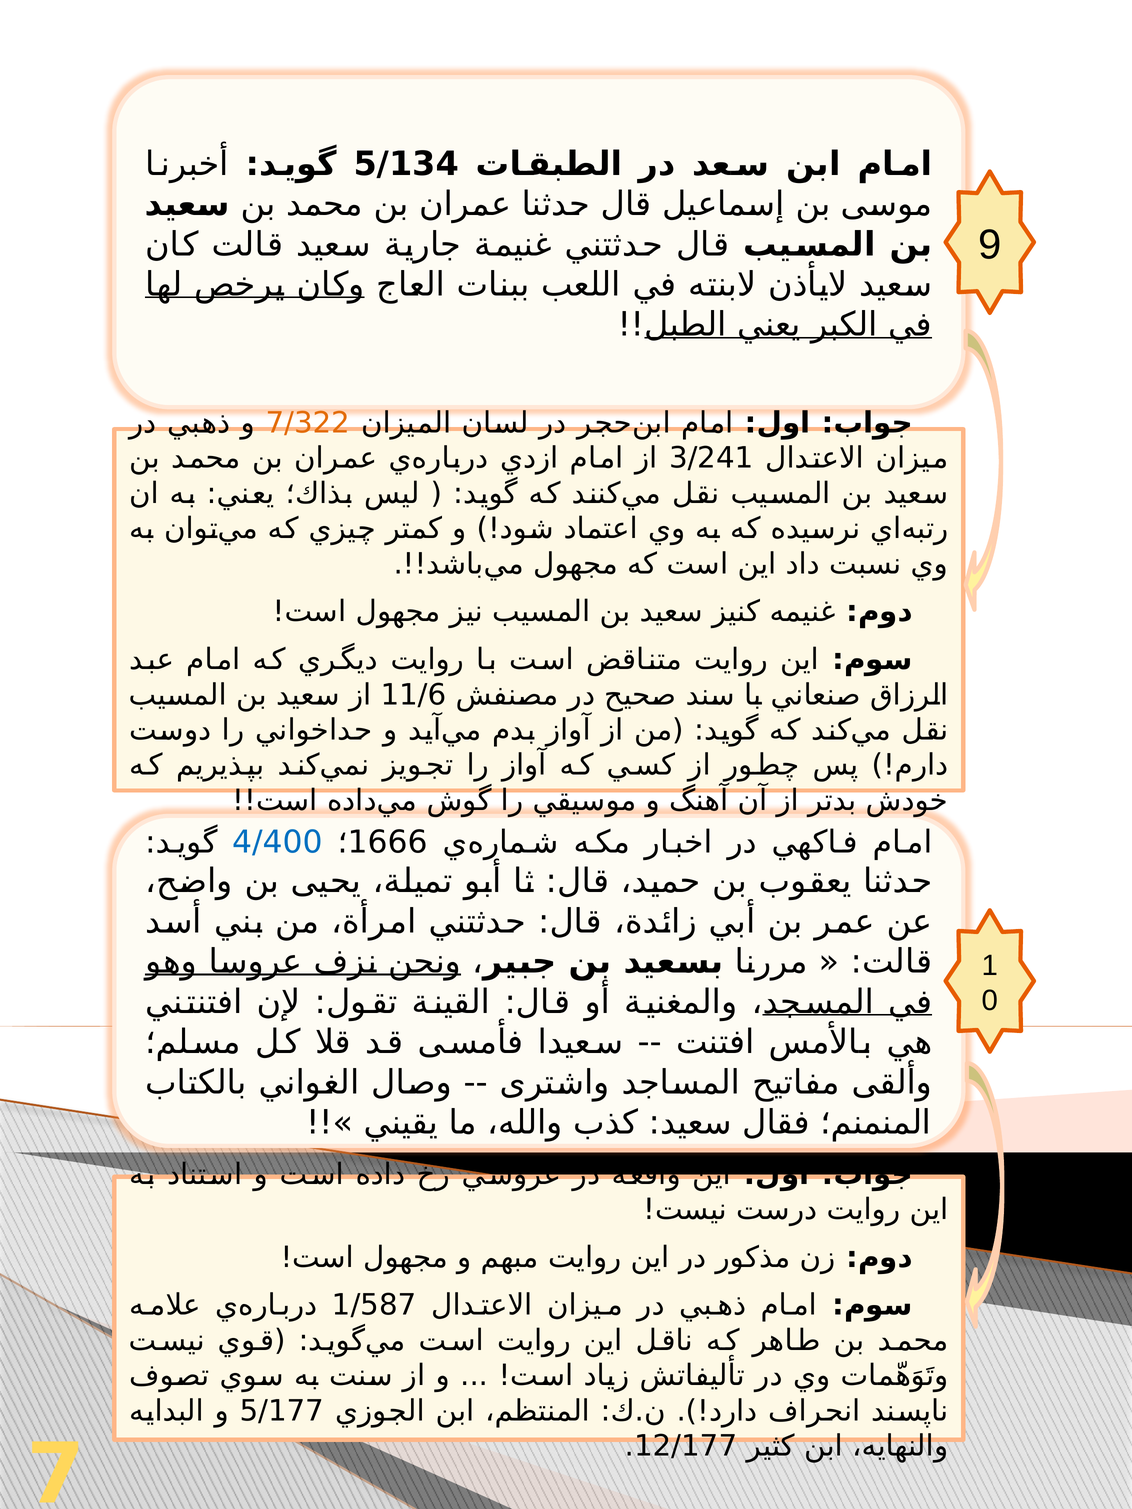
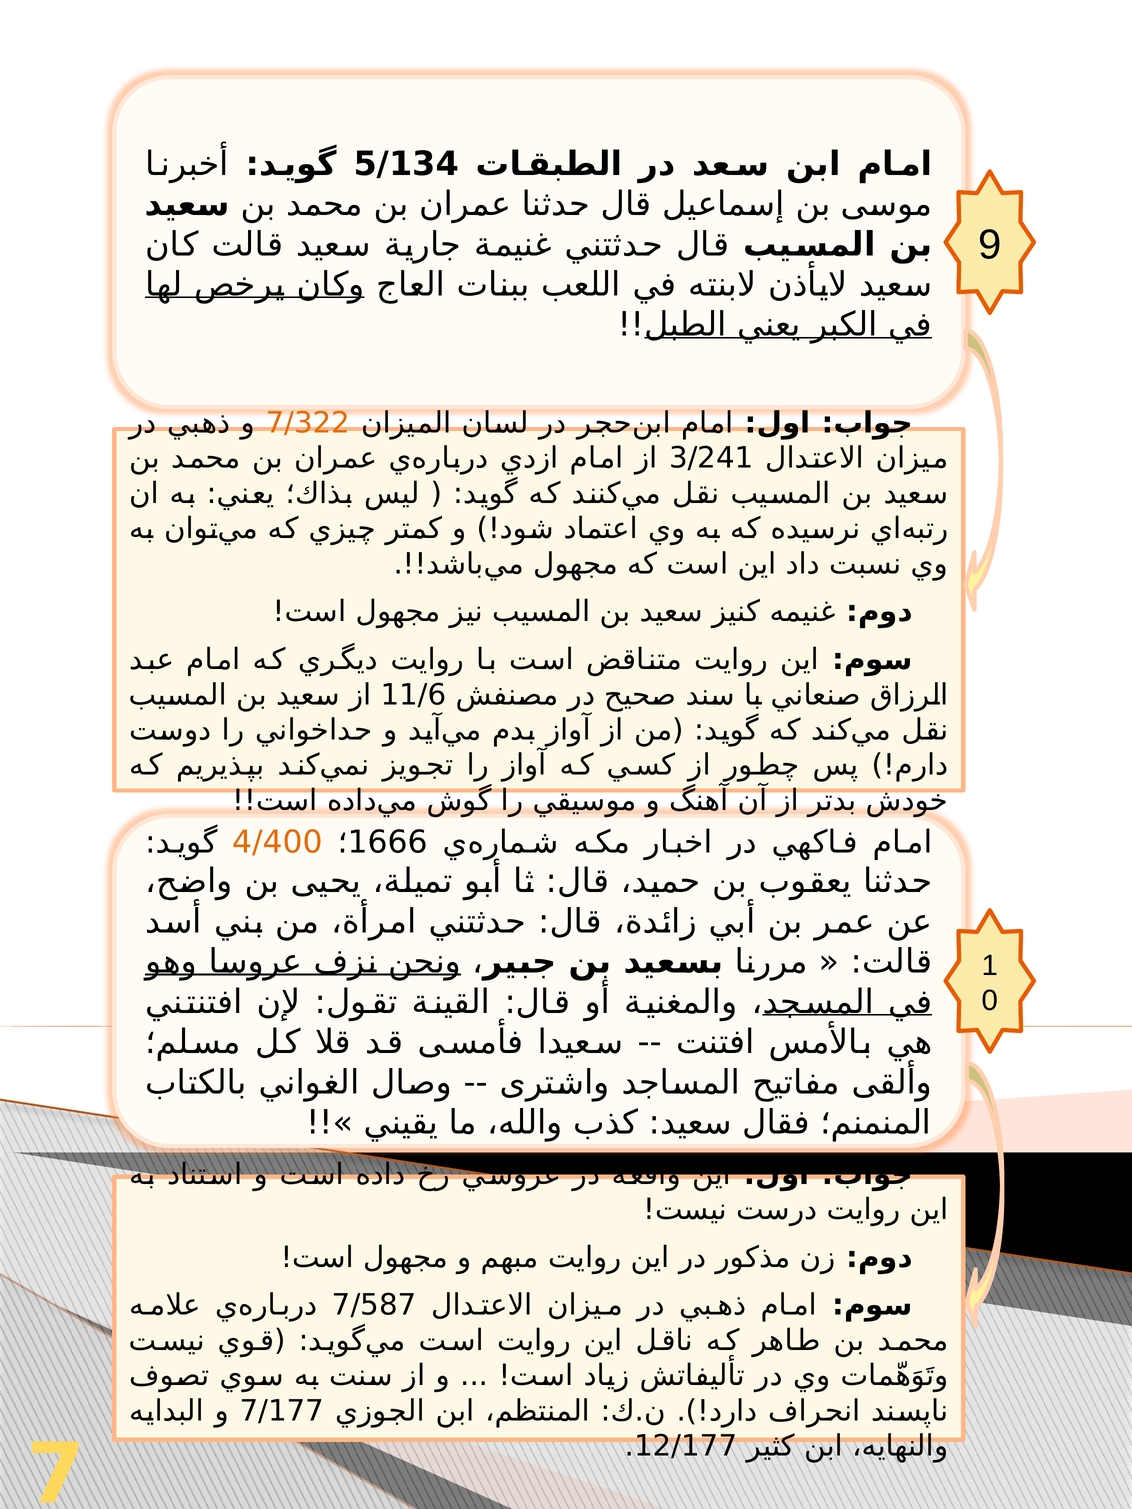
4/400 colour: blue -> orange
1/587: 1/587 -> 7/587
5/177: 5/177 -> 7/177
